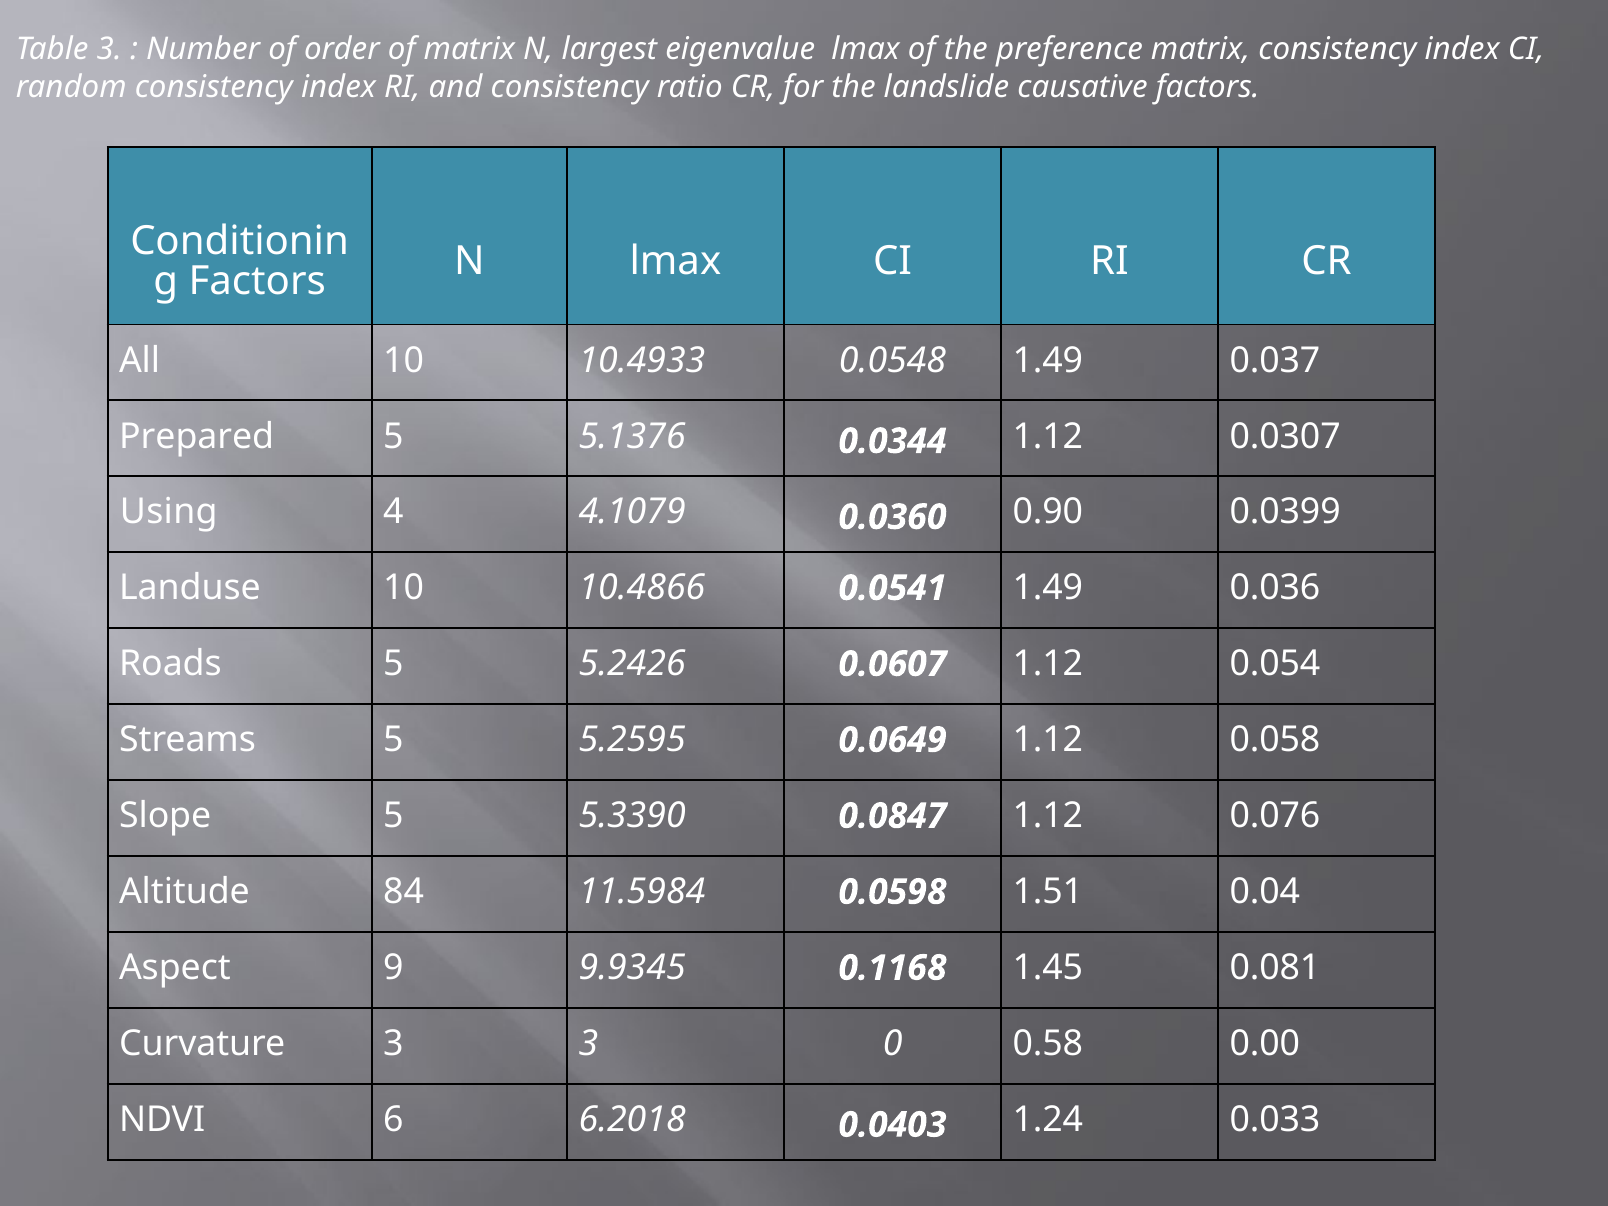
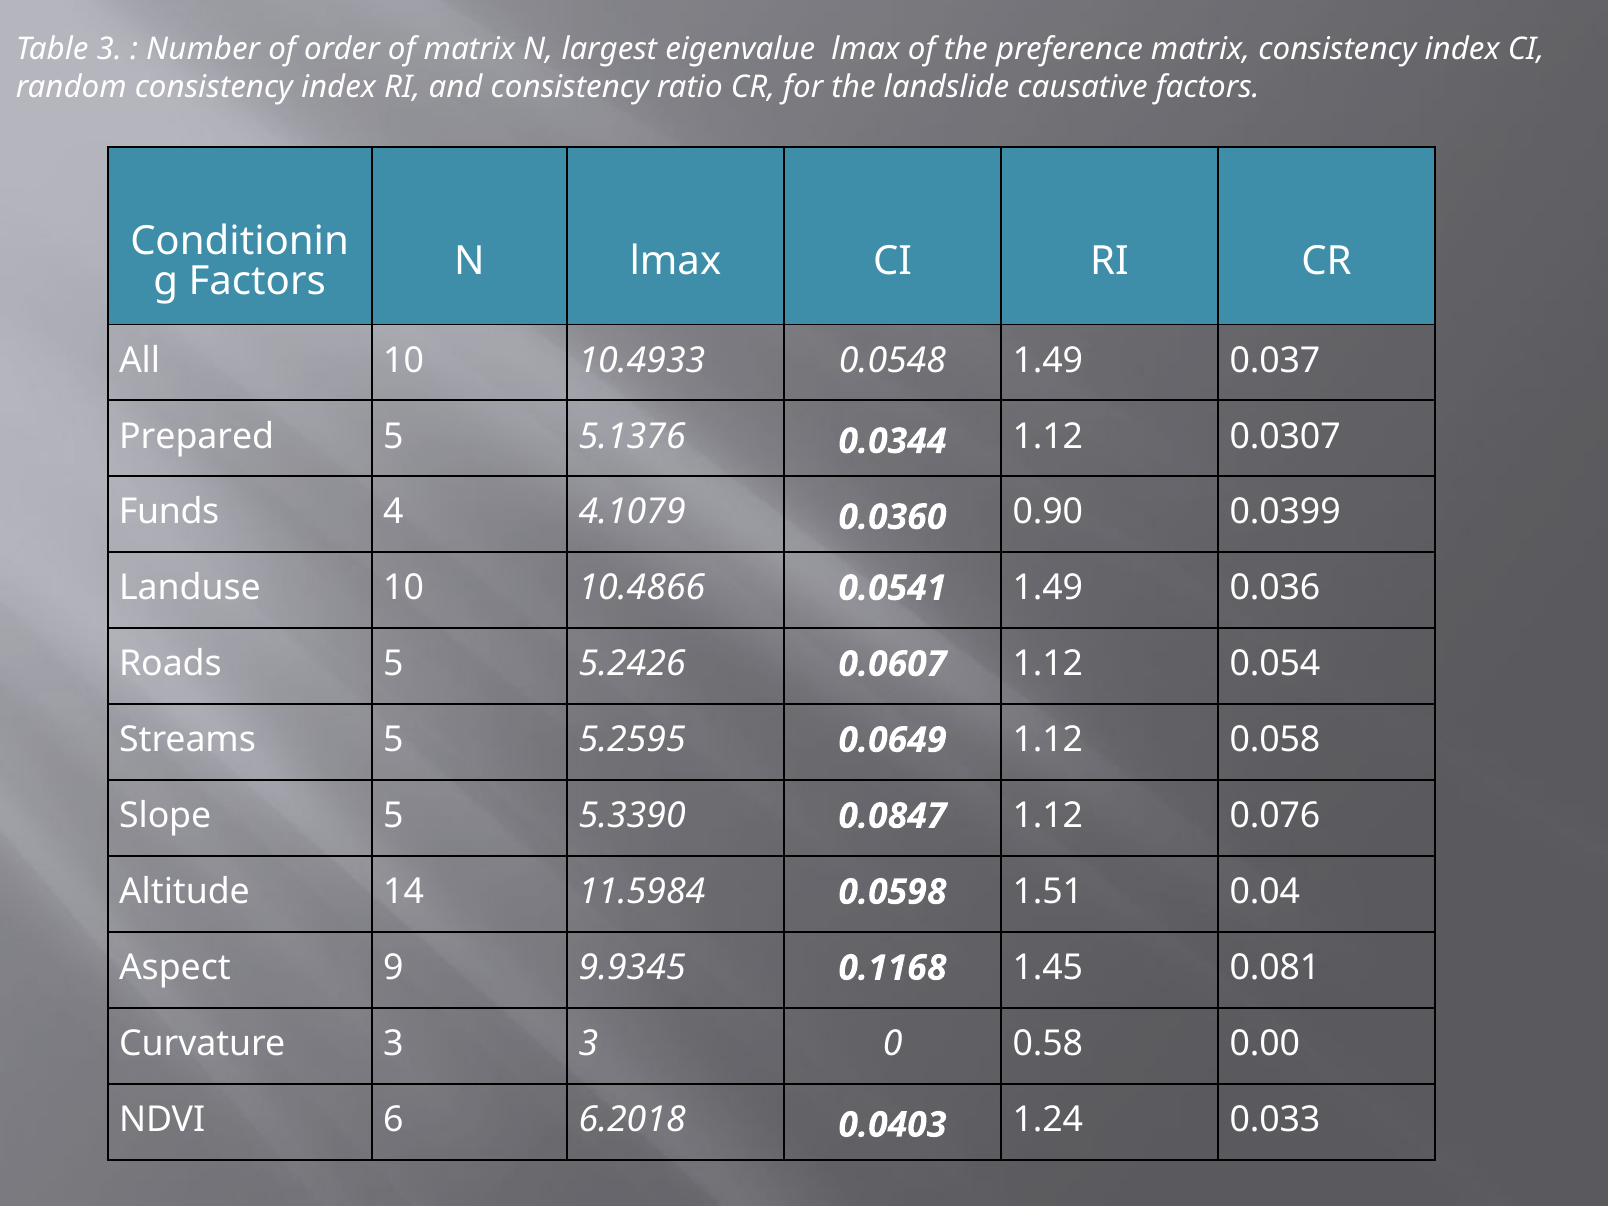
Using: Using -> Funds
84: 84 -> 14
